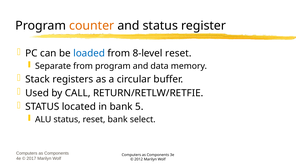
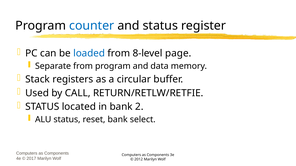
counter colour: orange -> blue
8-level reset: reset -> page
5: 5 -> 2
